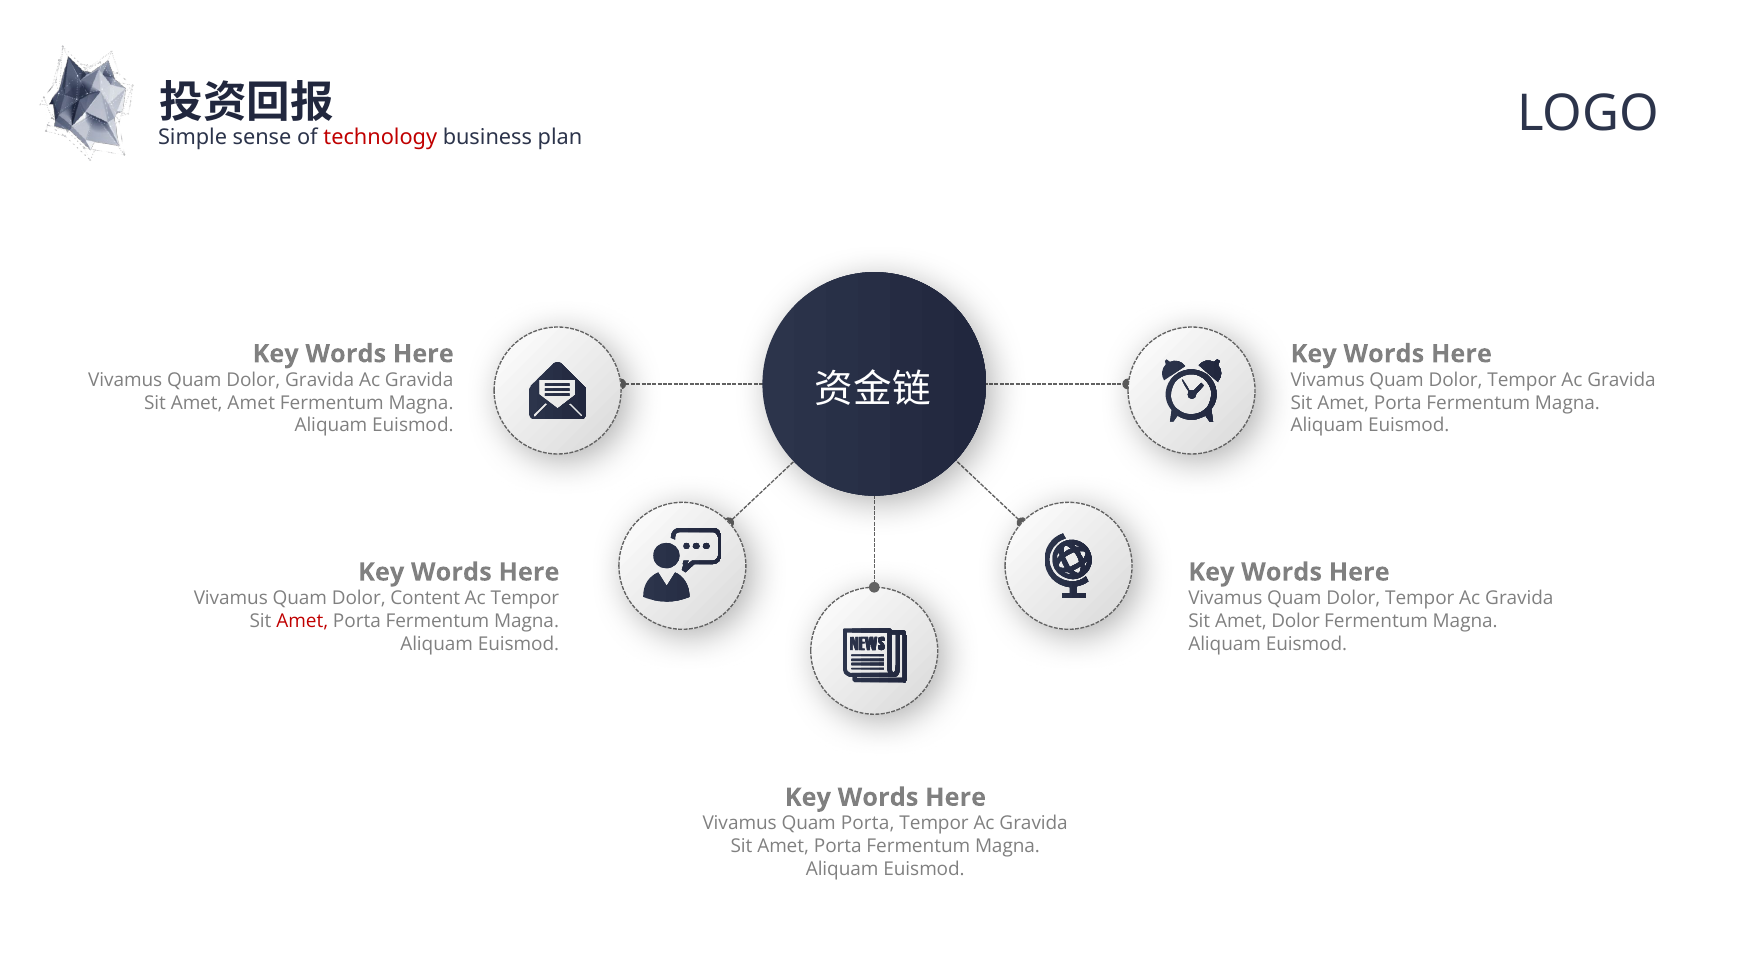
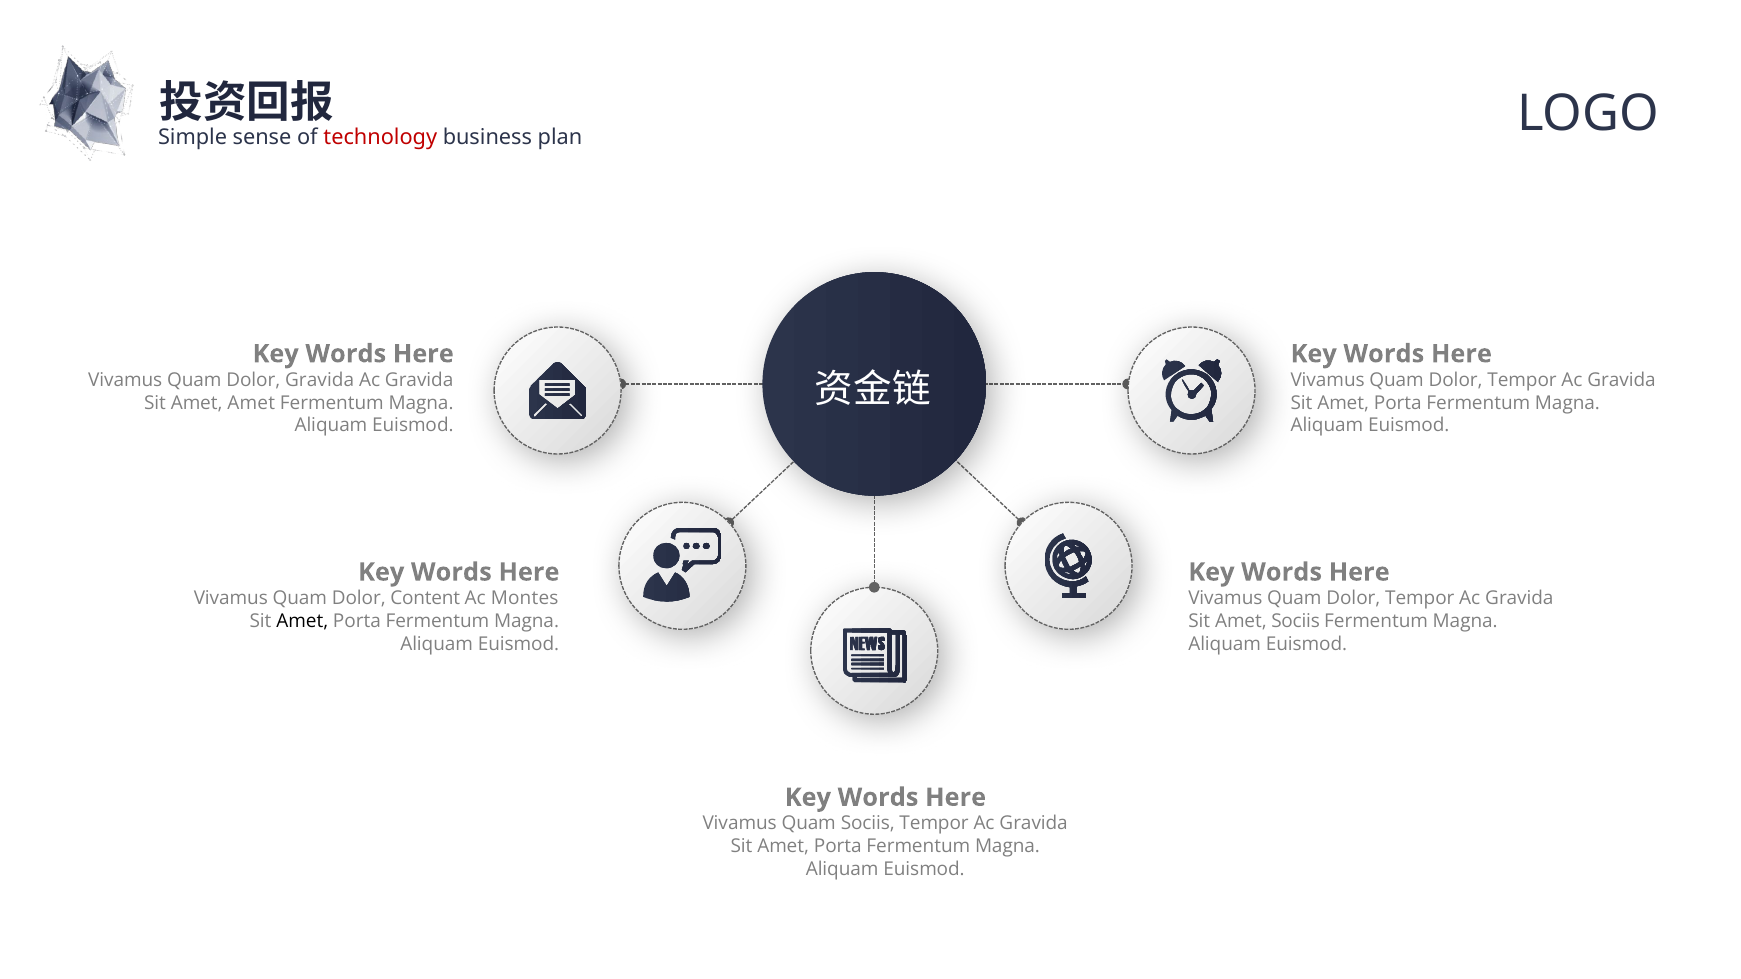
Ac Tempor: Tempor -> Montes
Amet at (302, 621) colour: red -> black
Amet Dolor: Dolor -> Sociis
Quam Porta: Porta -> Sociis
